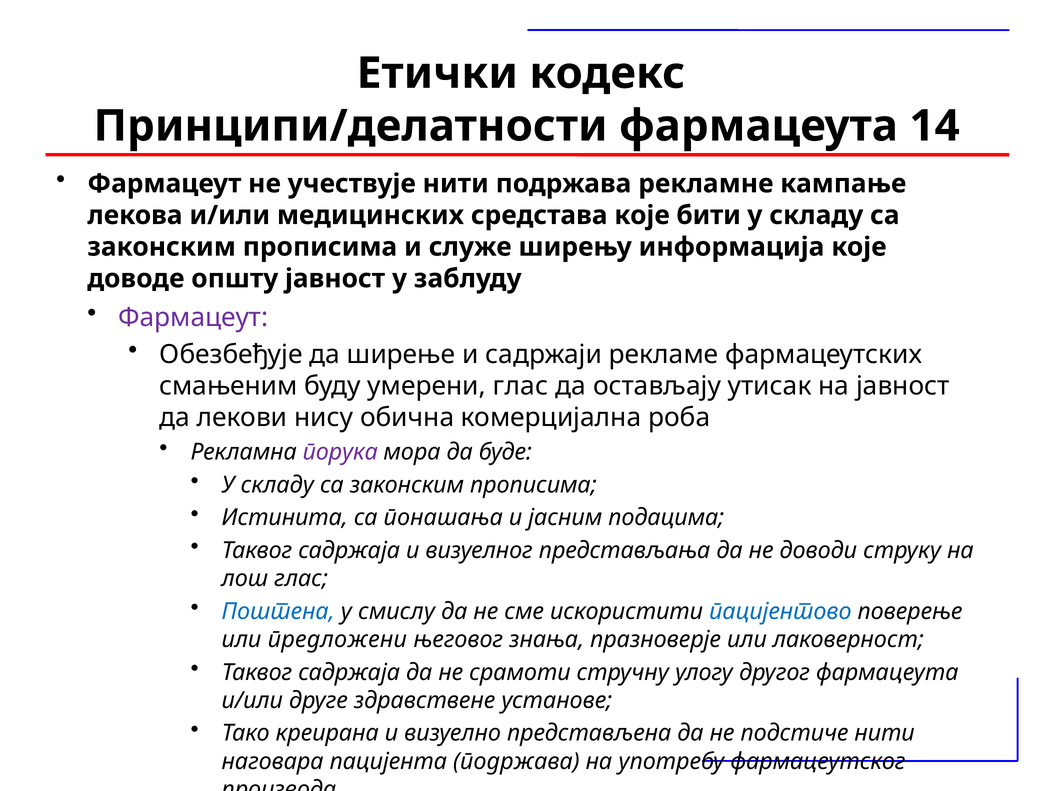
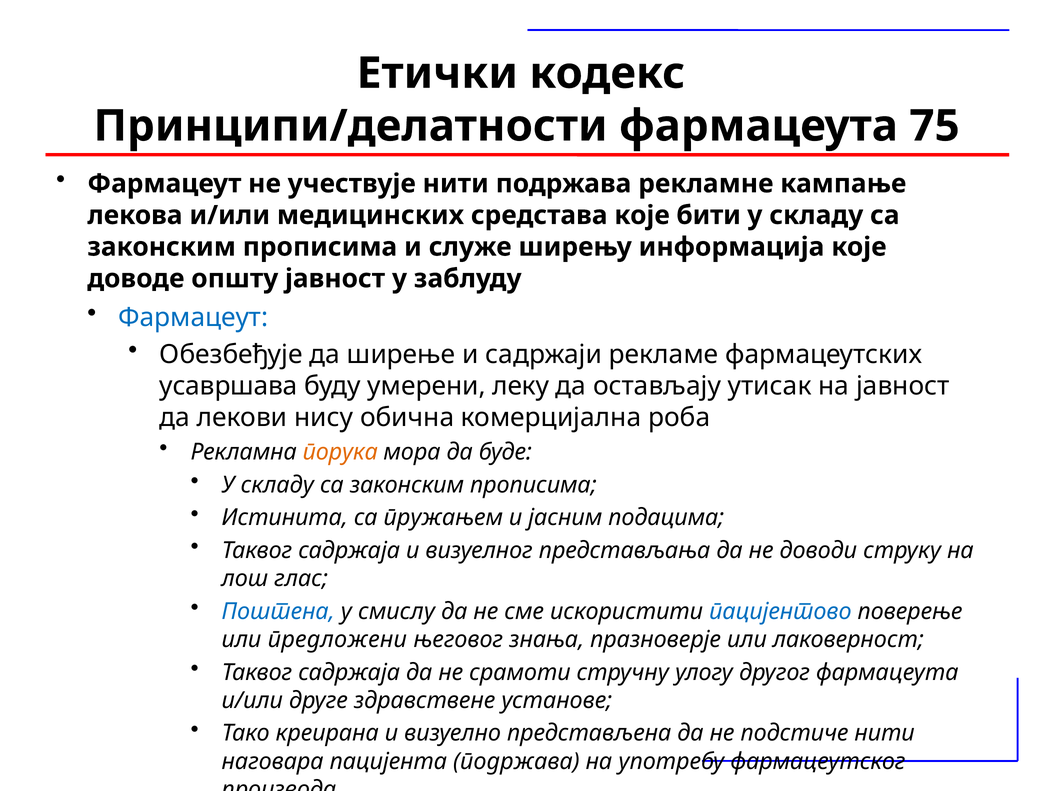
14: 14 -> 75
Фармацеут at (193, 318) colour: purple -> blue
смањеним: смањеним -> усавршава
умерени глас: глас -> леку
порука colour: purple -> orange
понашања: понашања -> пружањем
